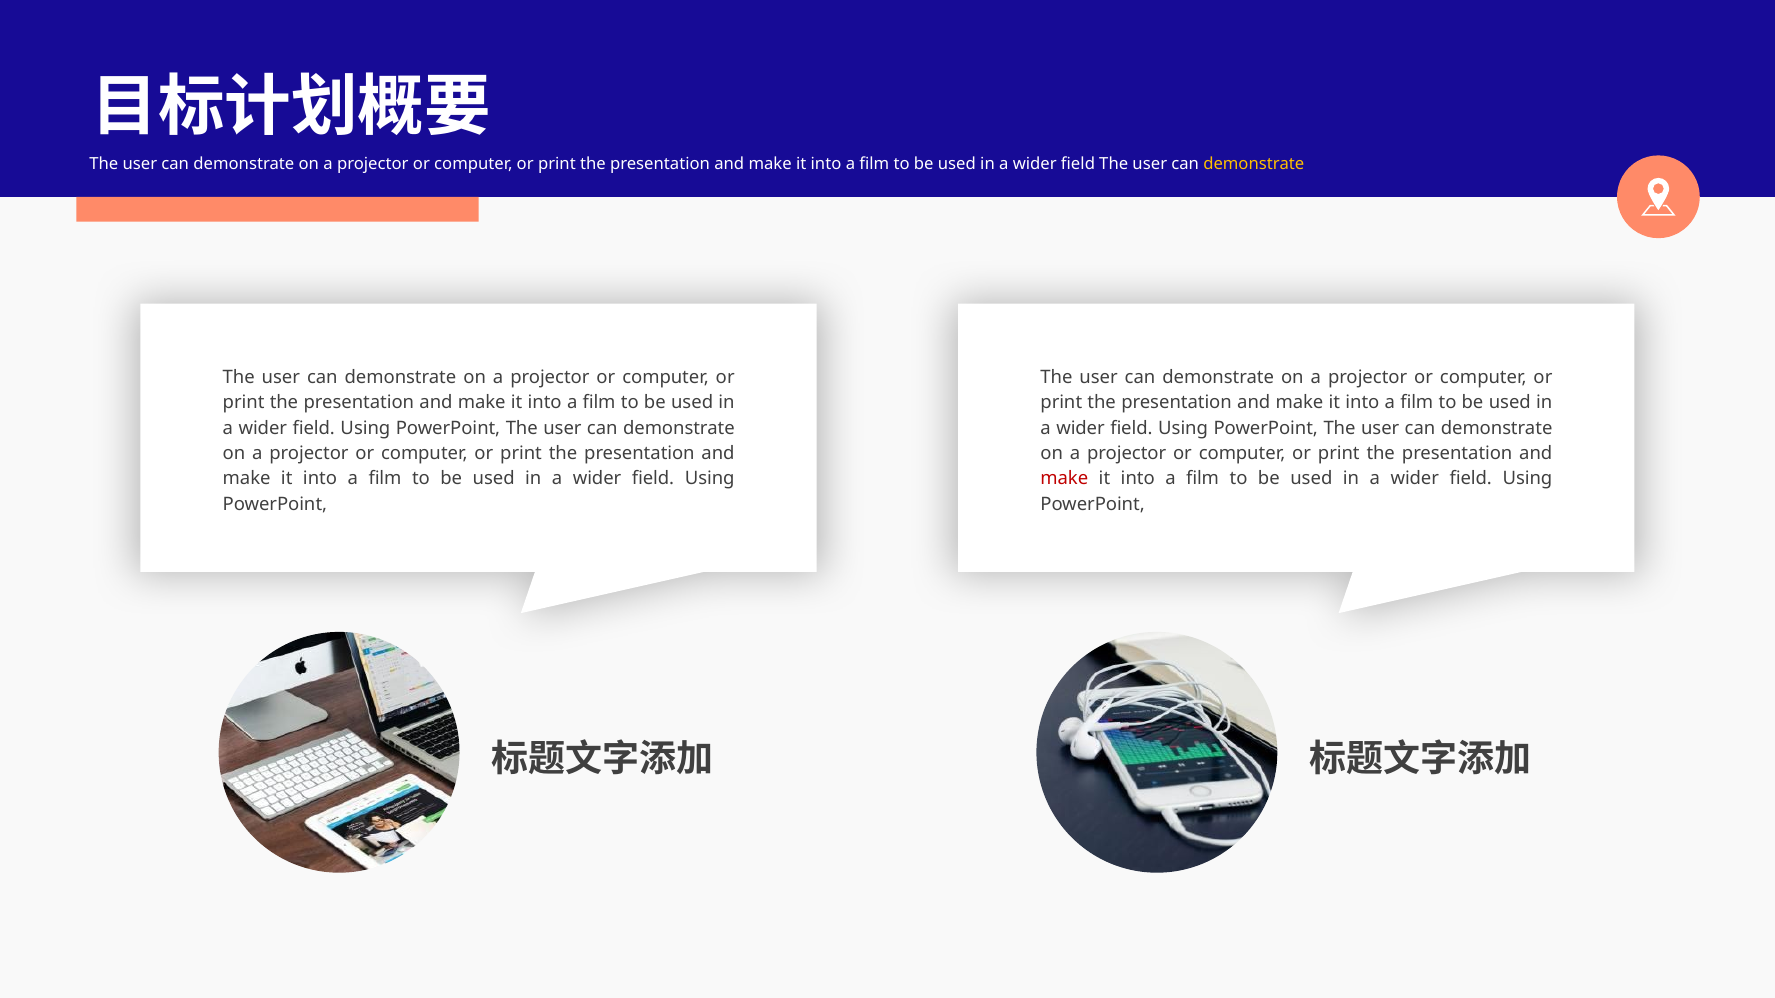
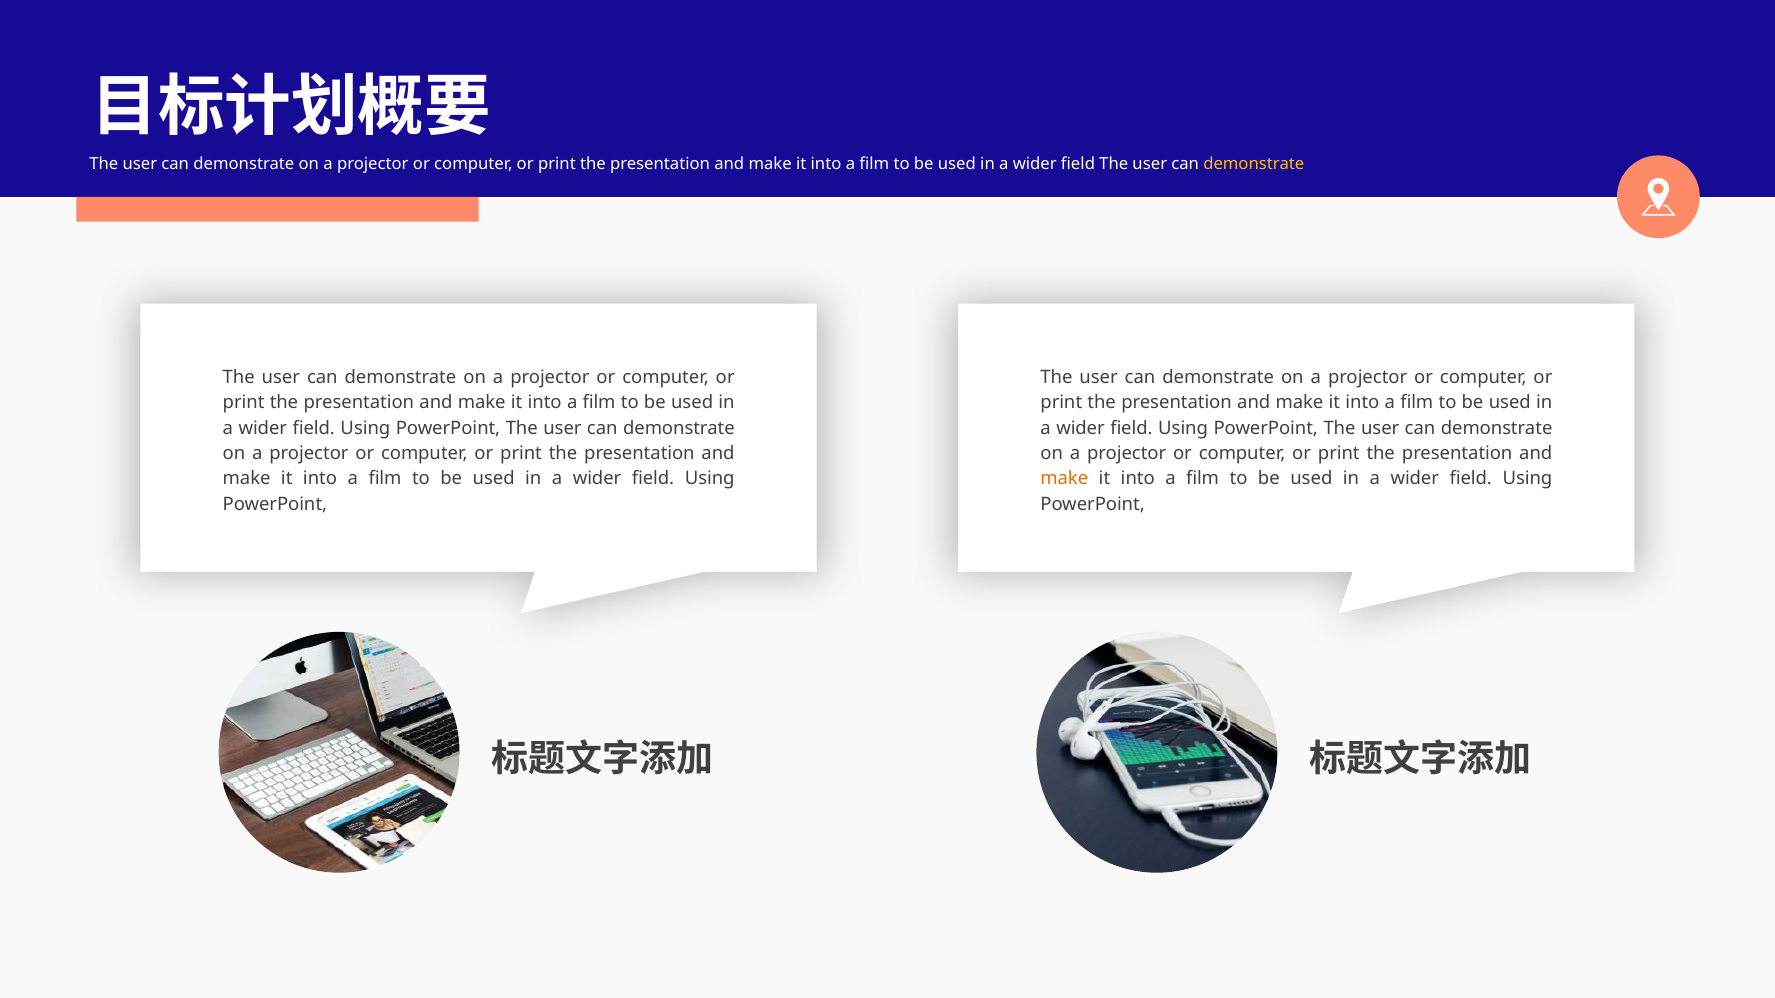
make at (1064, 479) colour: red -> orange
